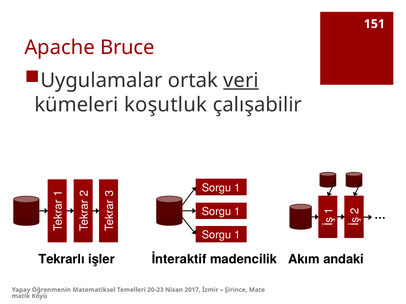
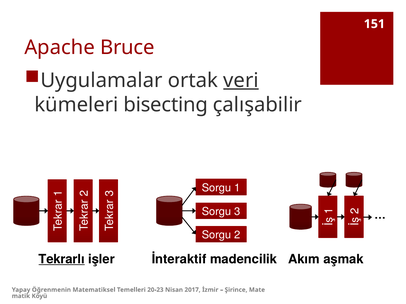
koşutluk: koşutluk -> bisecting
1 at (237, 212): 1 -> 3
1 at (237, 235): 1 -> 2
Tekrarlı underline: none -> present
andaki: andaki -> aşmak
